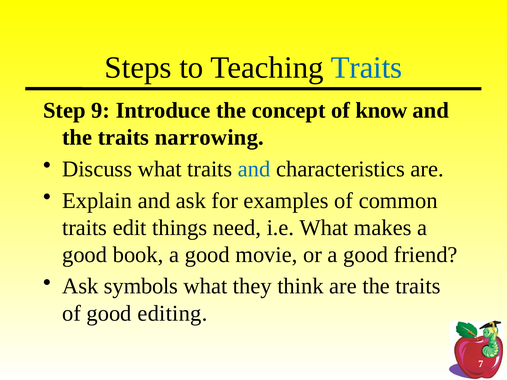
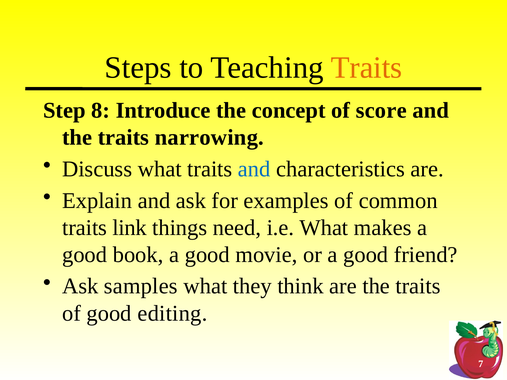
Traits at (367, 68) colour: blue -> orange
9: 9 -> 8
know: know -> score
edit: edit -> link
symbols: symbols -> samples
